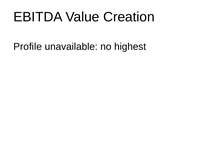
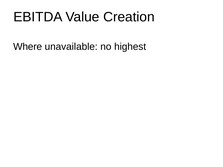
Profile: Profile -> Where
